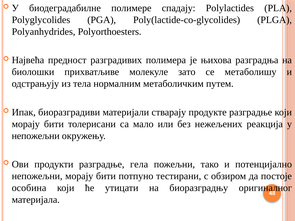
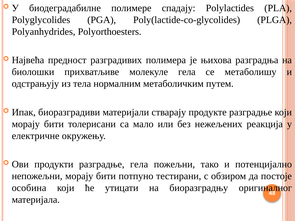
молекуле зато: зато -> гела
непожељни at (36, 136): непожељни -> електричне
